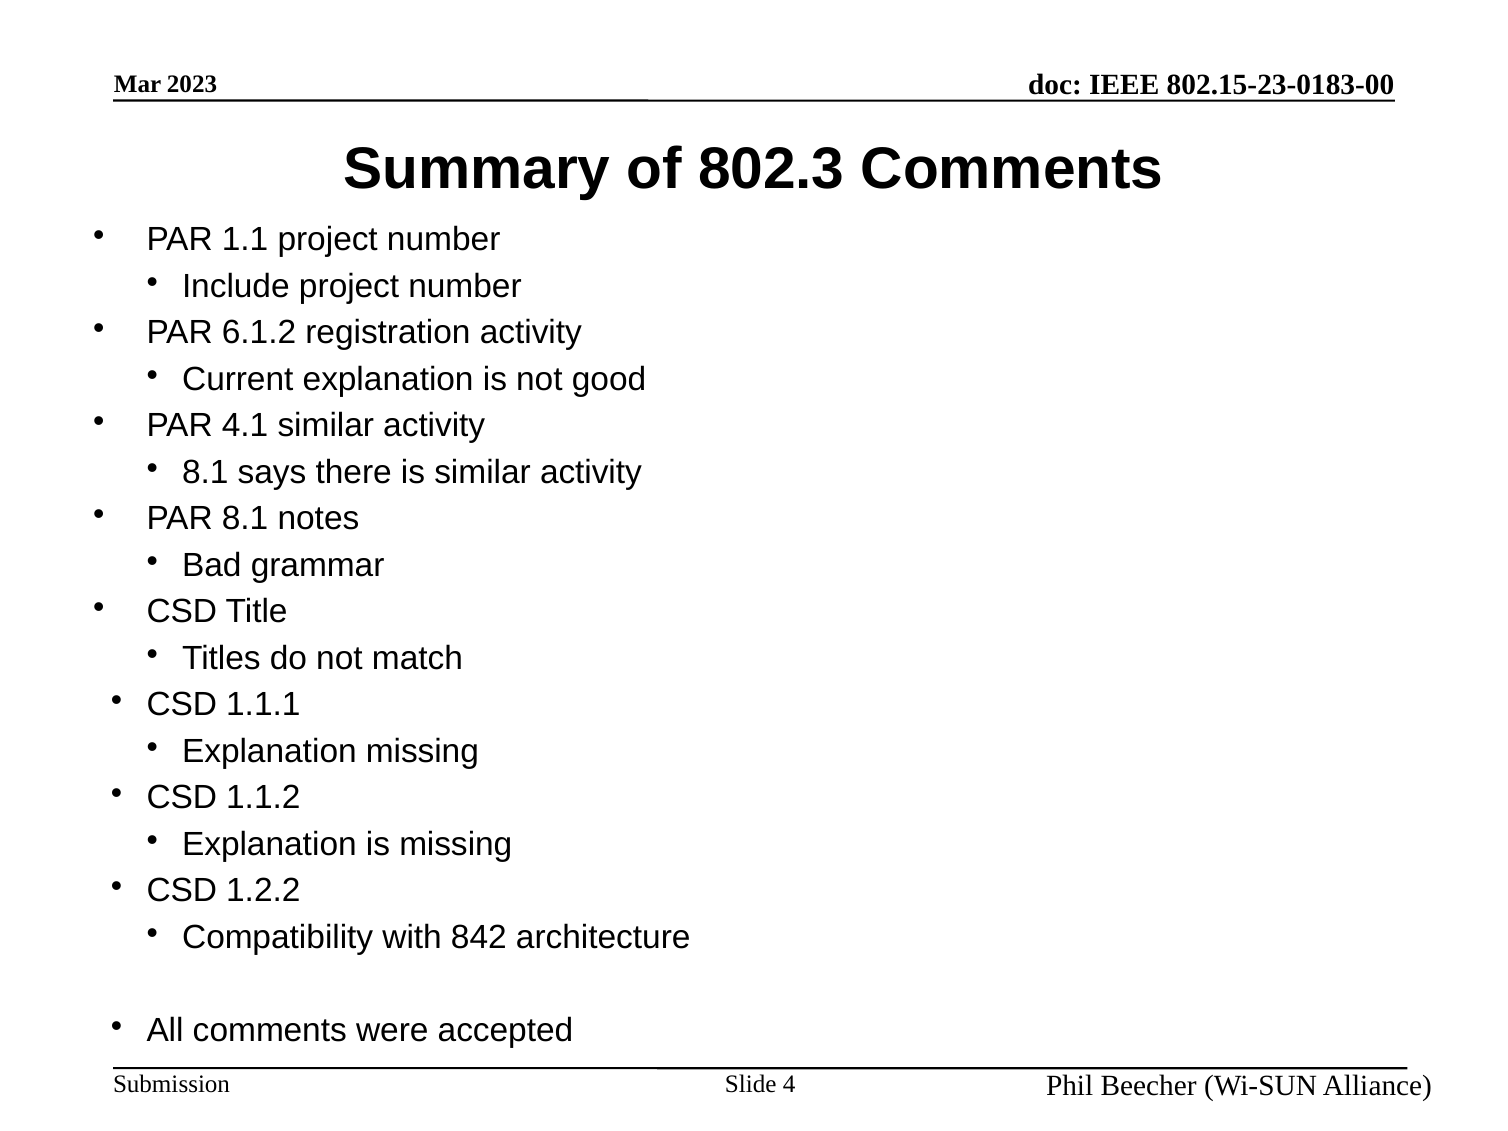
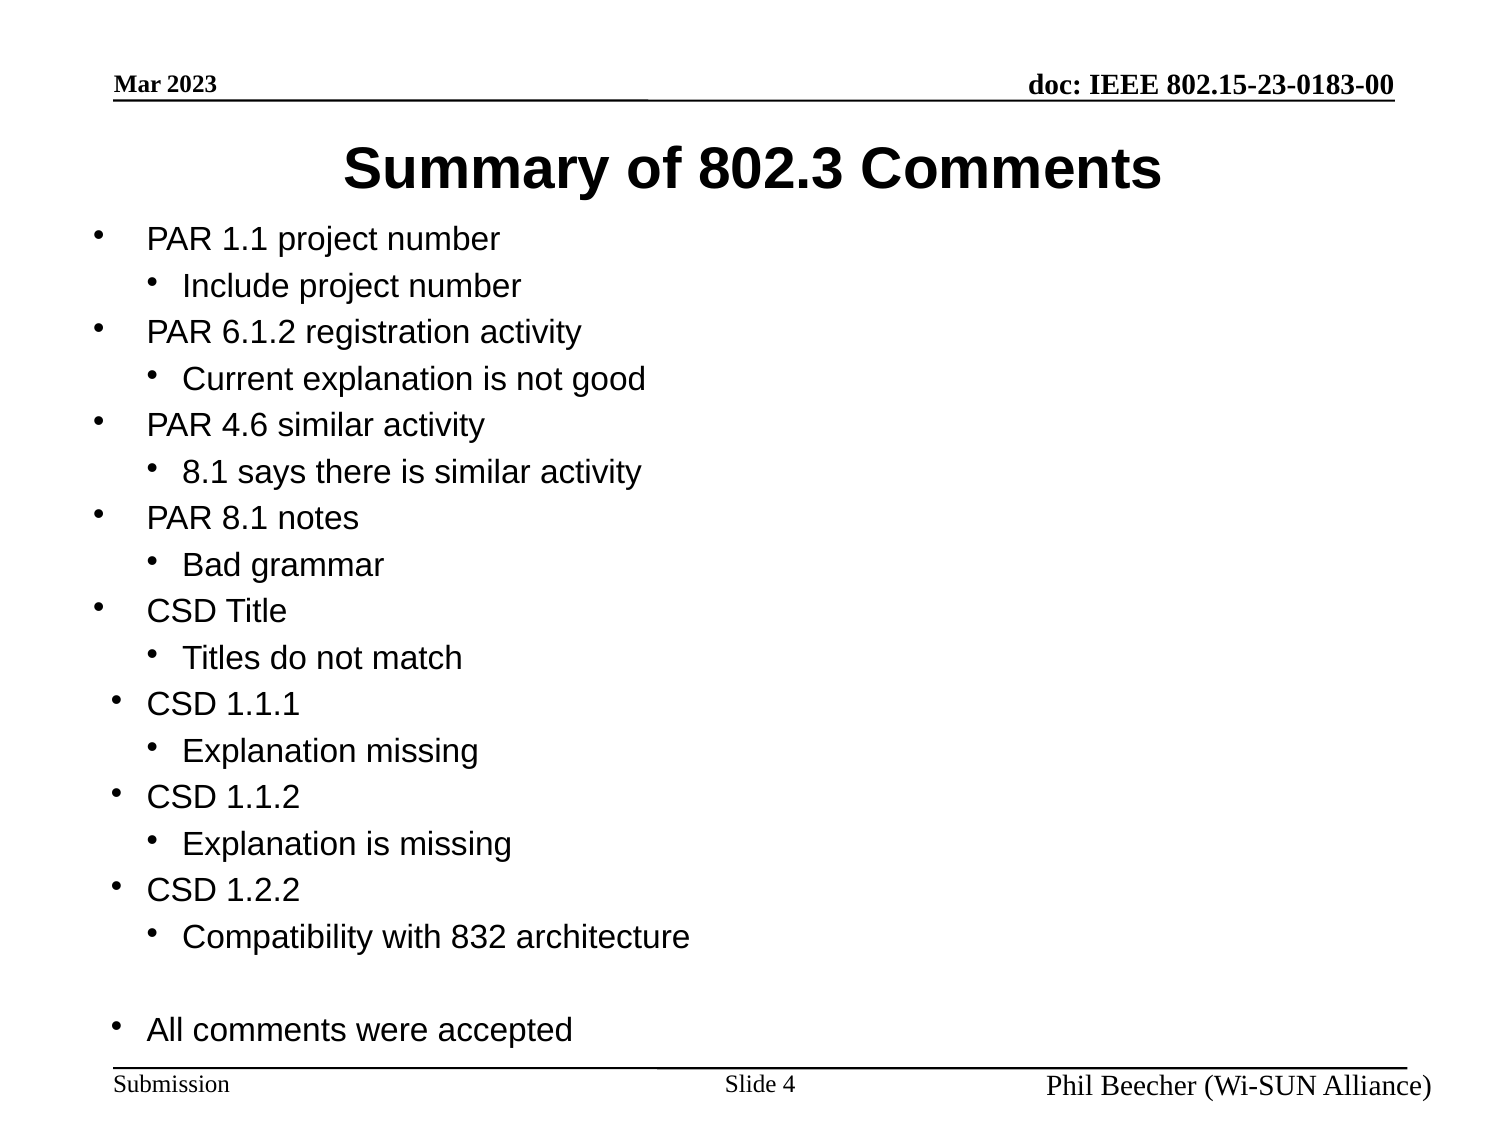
4.1: 4.1 -> 4.6
842: 842 -> 832
